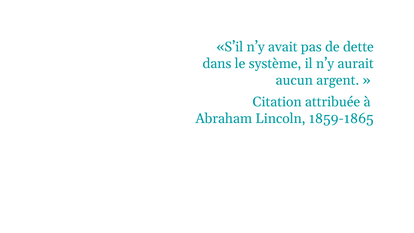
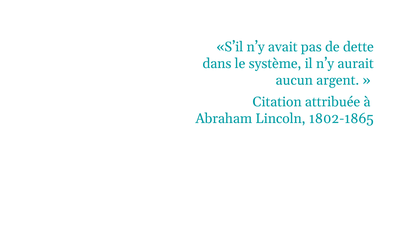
1859-1865: 1859-1865 -> 1802-1865
